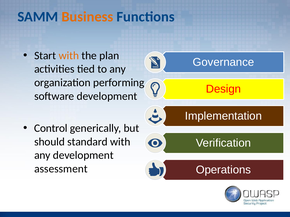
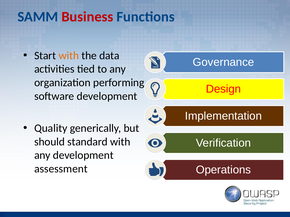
Business colour: orange -> red
plan: plan -> data
Control: Control -> Quality
